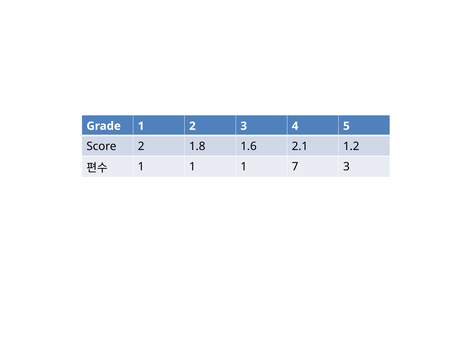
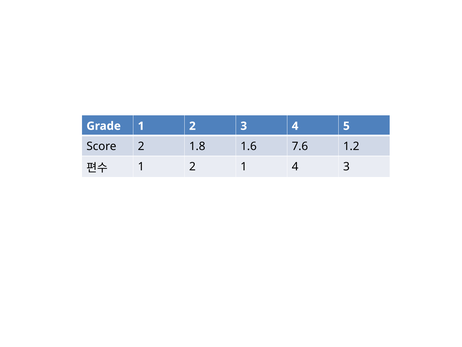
2.1: 2.1 -> 7.6
1 at (192, 167): 1 -> 2
1 7: 7 -> 4
